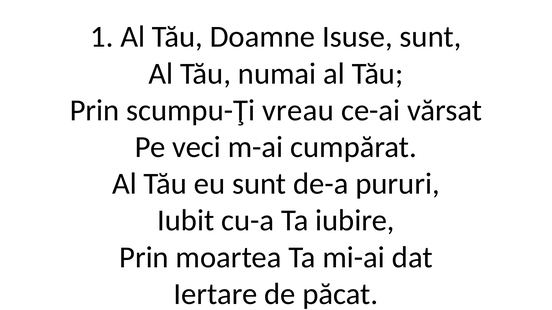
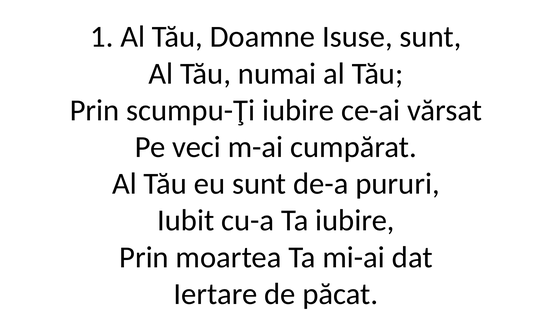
scumpu-Ţi vreau: vreau -> iubire
